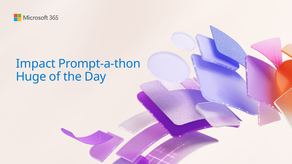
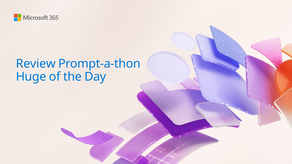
Impact: Impact -> Review
